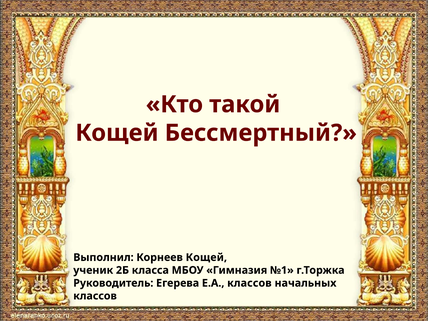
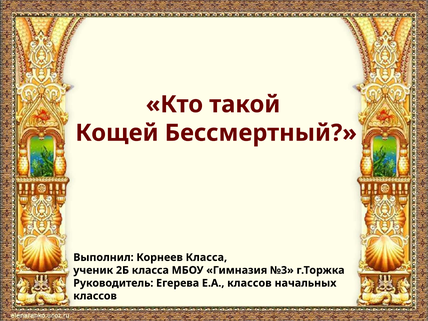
Корнеев Кощей: Кощей -> Класса
№1: №1 -> №3
